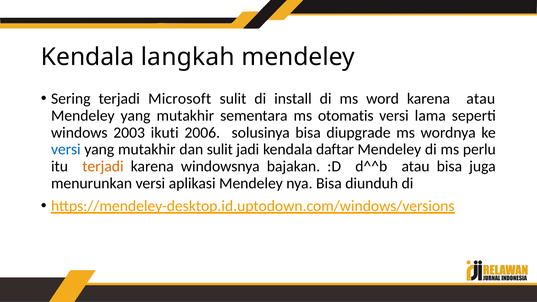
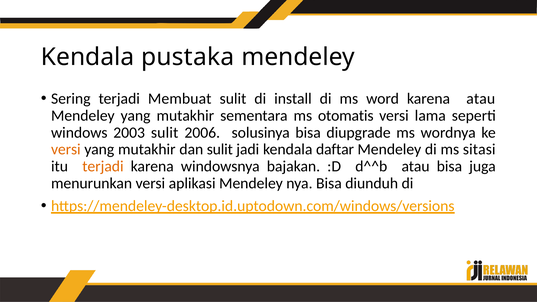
langkah: langkah -> pustaka
Microsoft: Microsoft -> Membuat
2003 ikuti: ikuti -> sulit
versi at (66, 150) colour: blue -> orange
perlu: perlu -> sitasi
